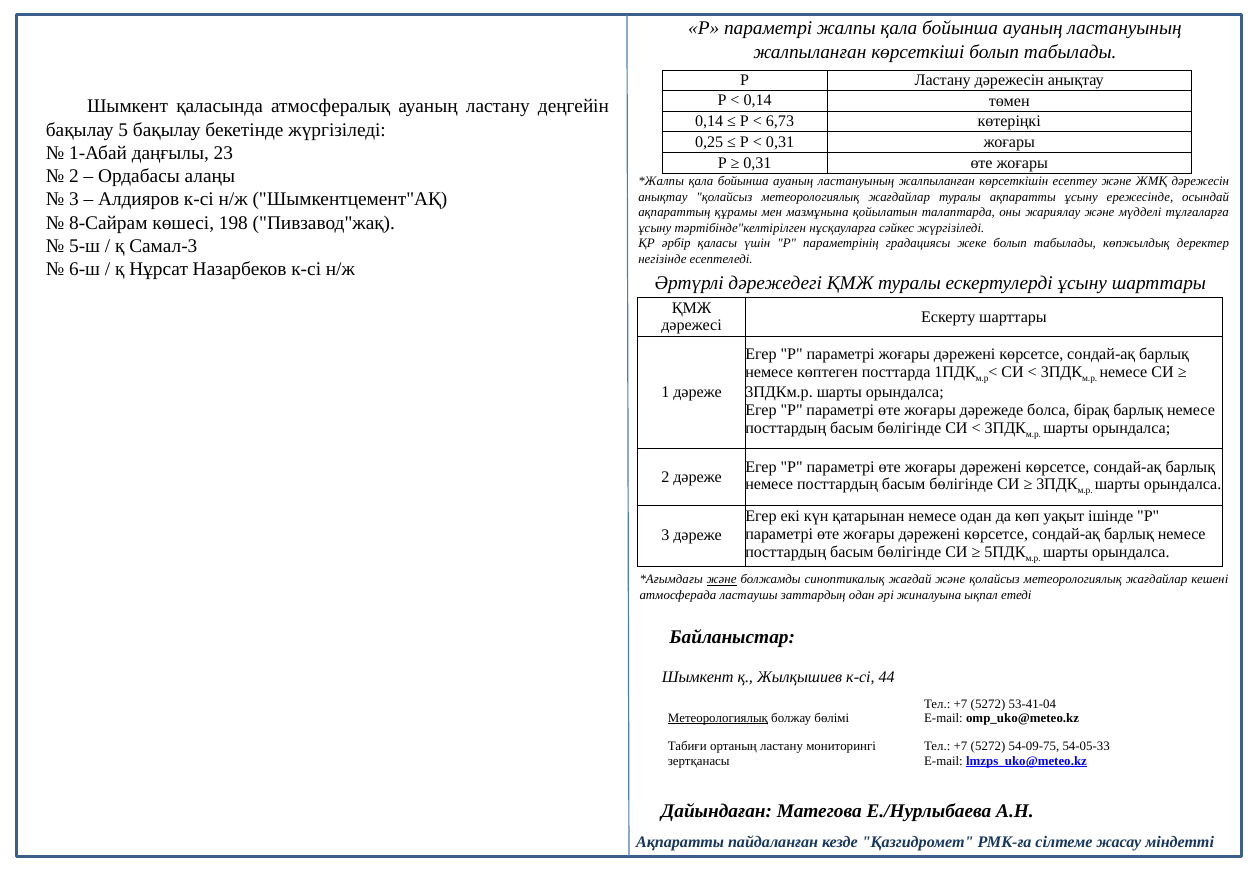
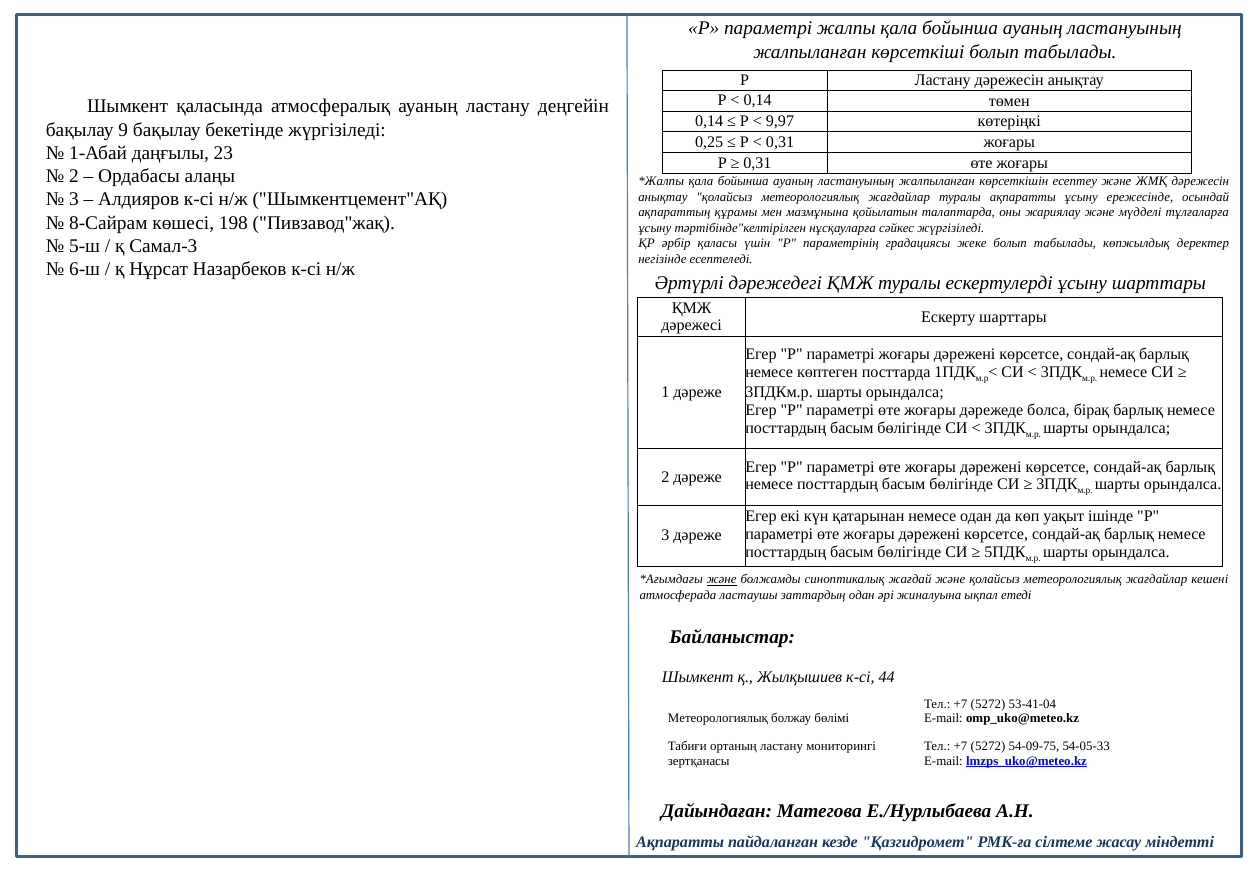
6,73: 6,73 -> 9,97
5: 5 -> 9
Метеорологиялық at (718, 718) underline: present -> none
